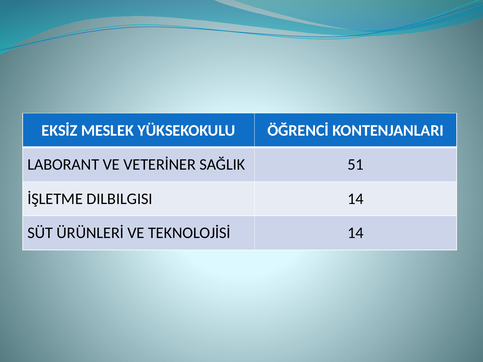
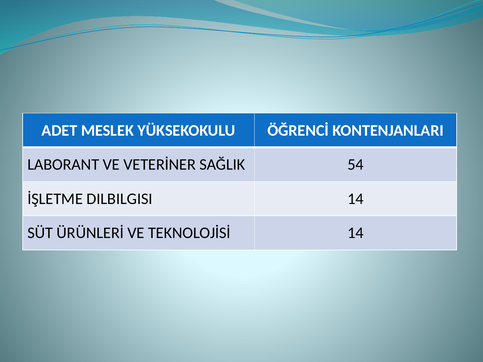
EKSİZ: EKSİZ -> ADET
51: 51 -> 54
